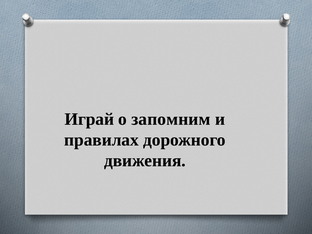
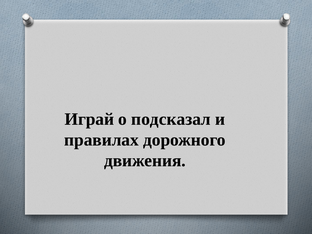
запомним: запомним -> подсказал
